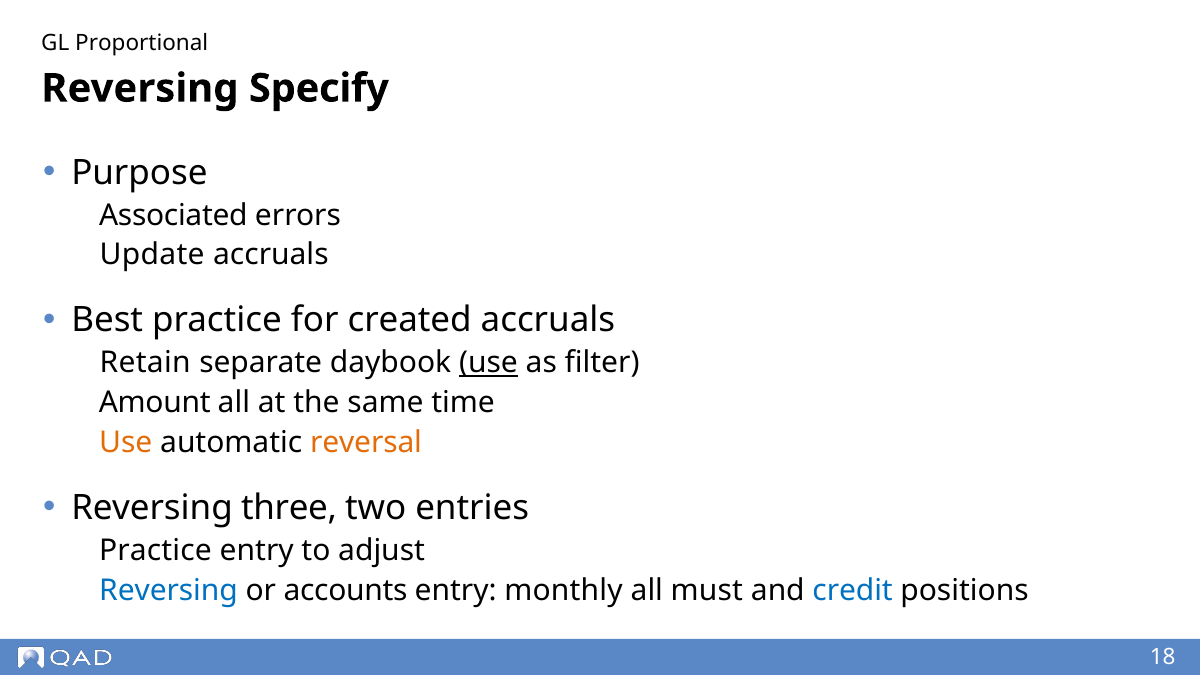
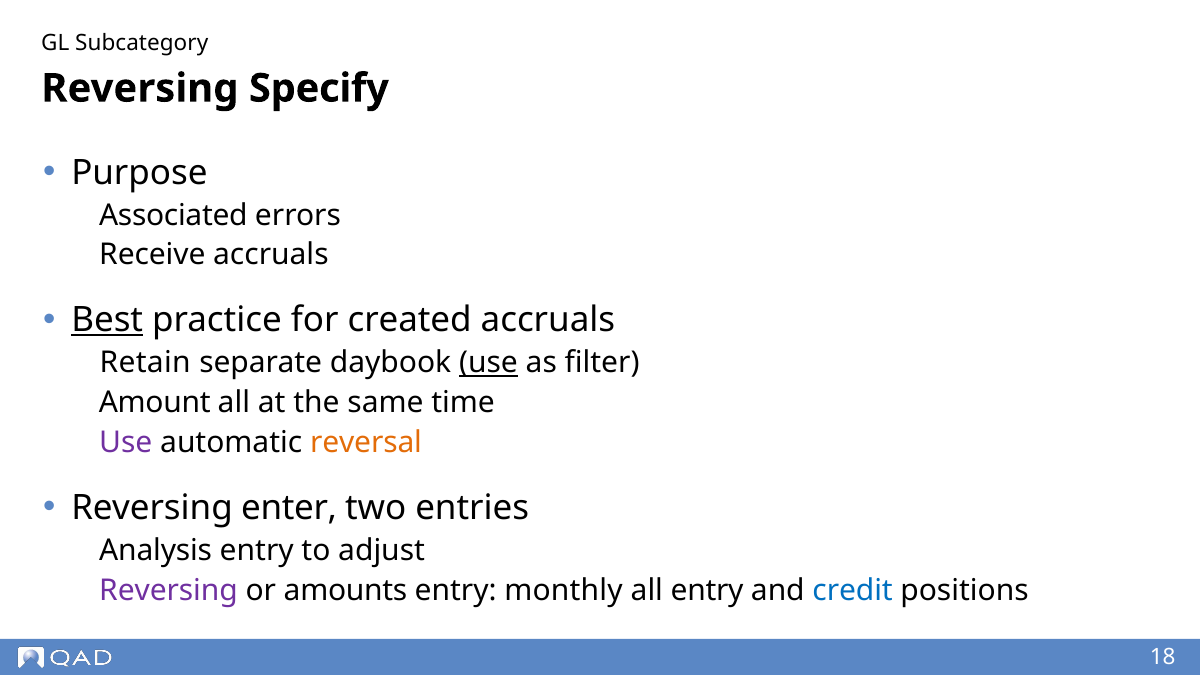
Proportional: Proportional -> Subcategory
Update: Update -> Receive
Best underline: none -> present
Use at (126, 443) colour: orange -> purple
three: three -> enter
Practice at (155, 550): Practice -> Analysis
Reversing at (168, 590) colour: blue -> purple
accounts: accounts -> amounts
all must: must -> entry
